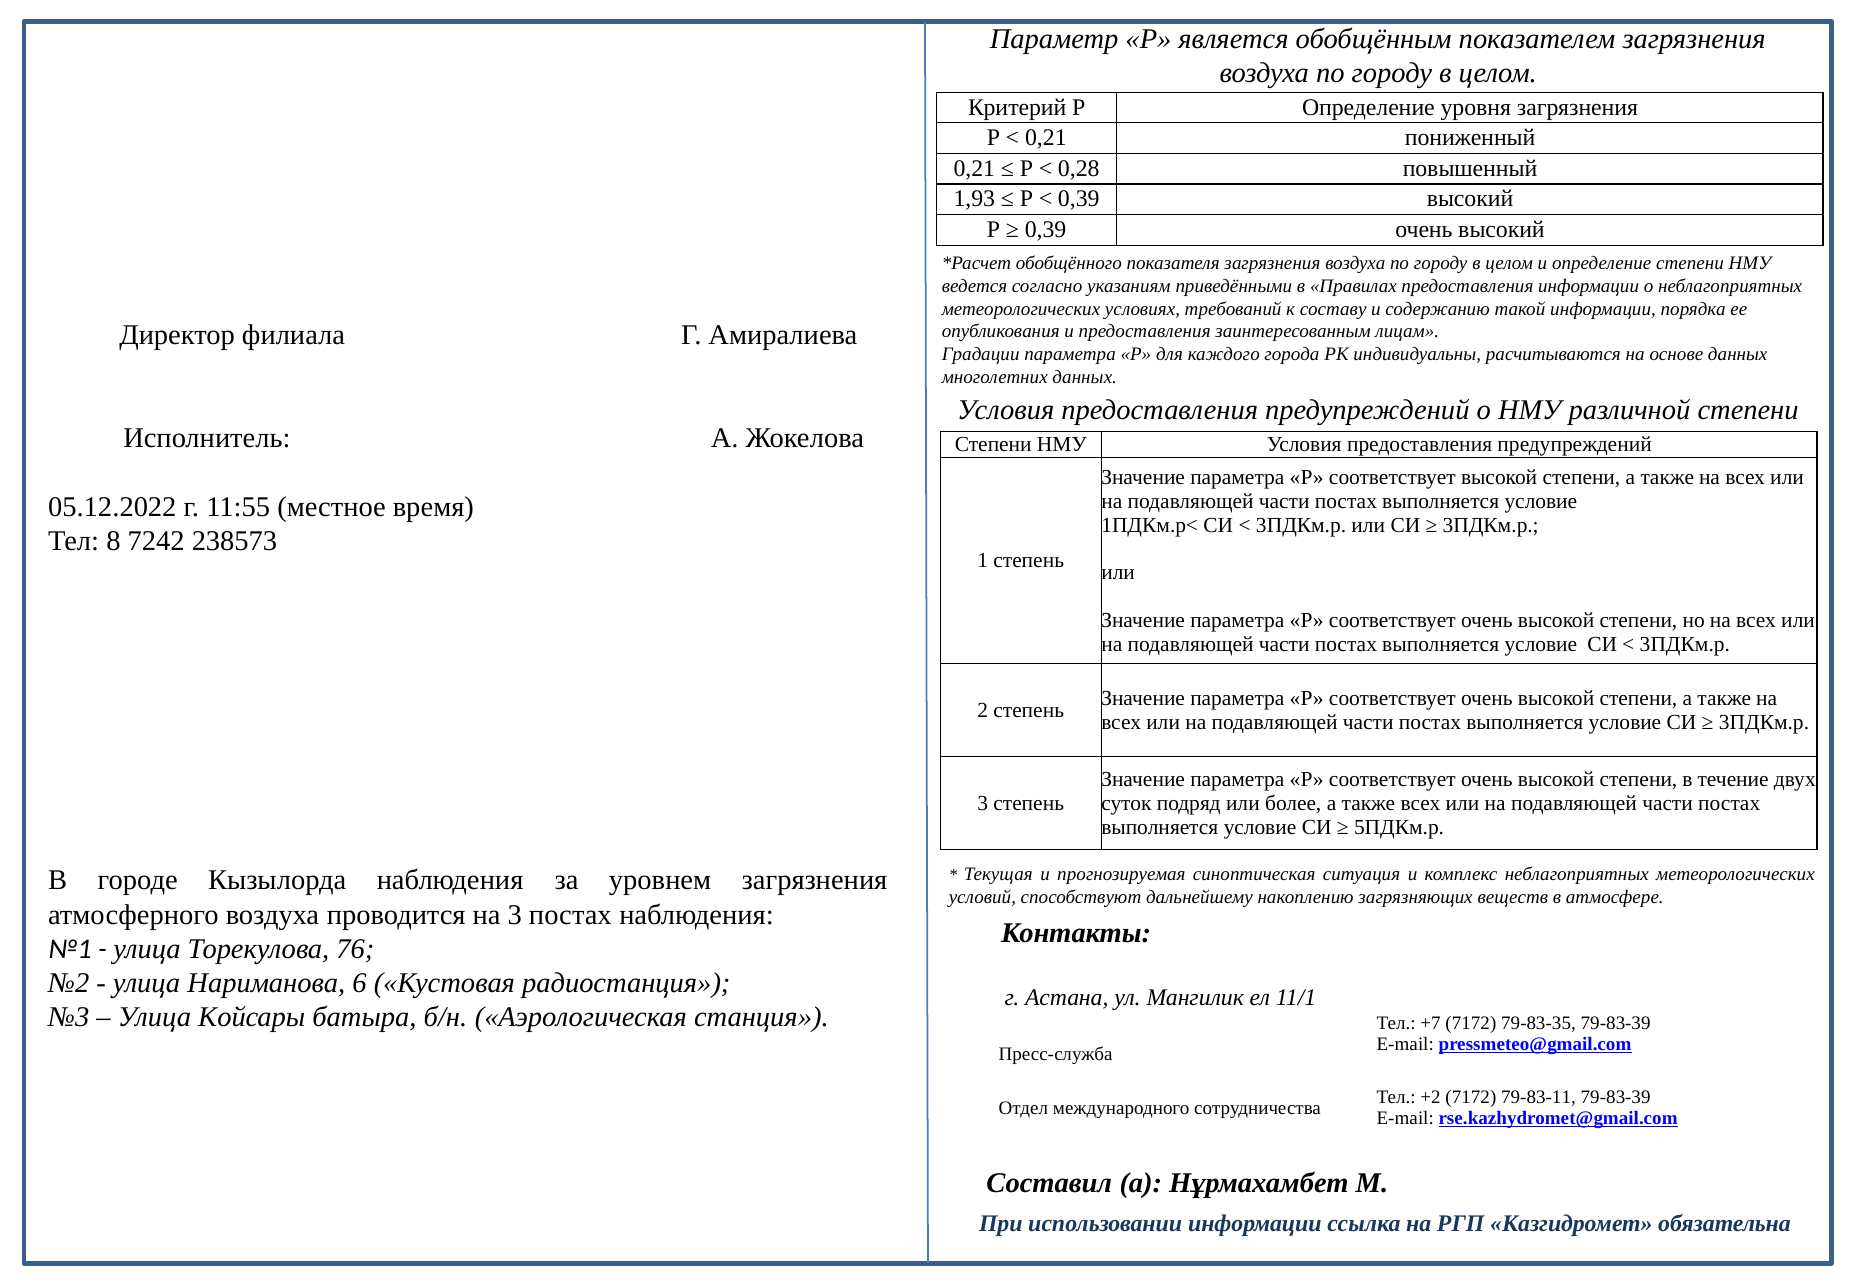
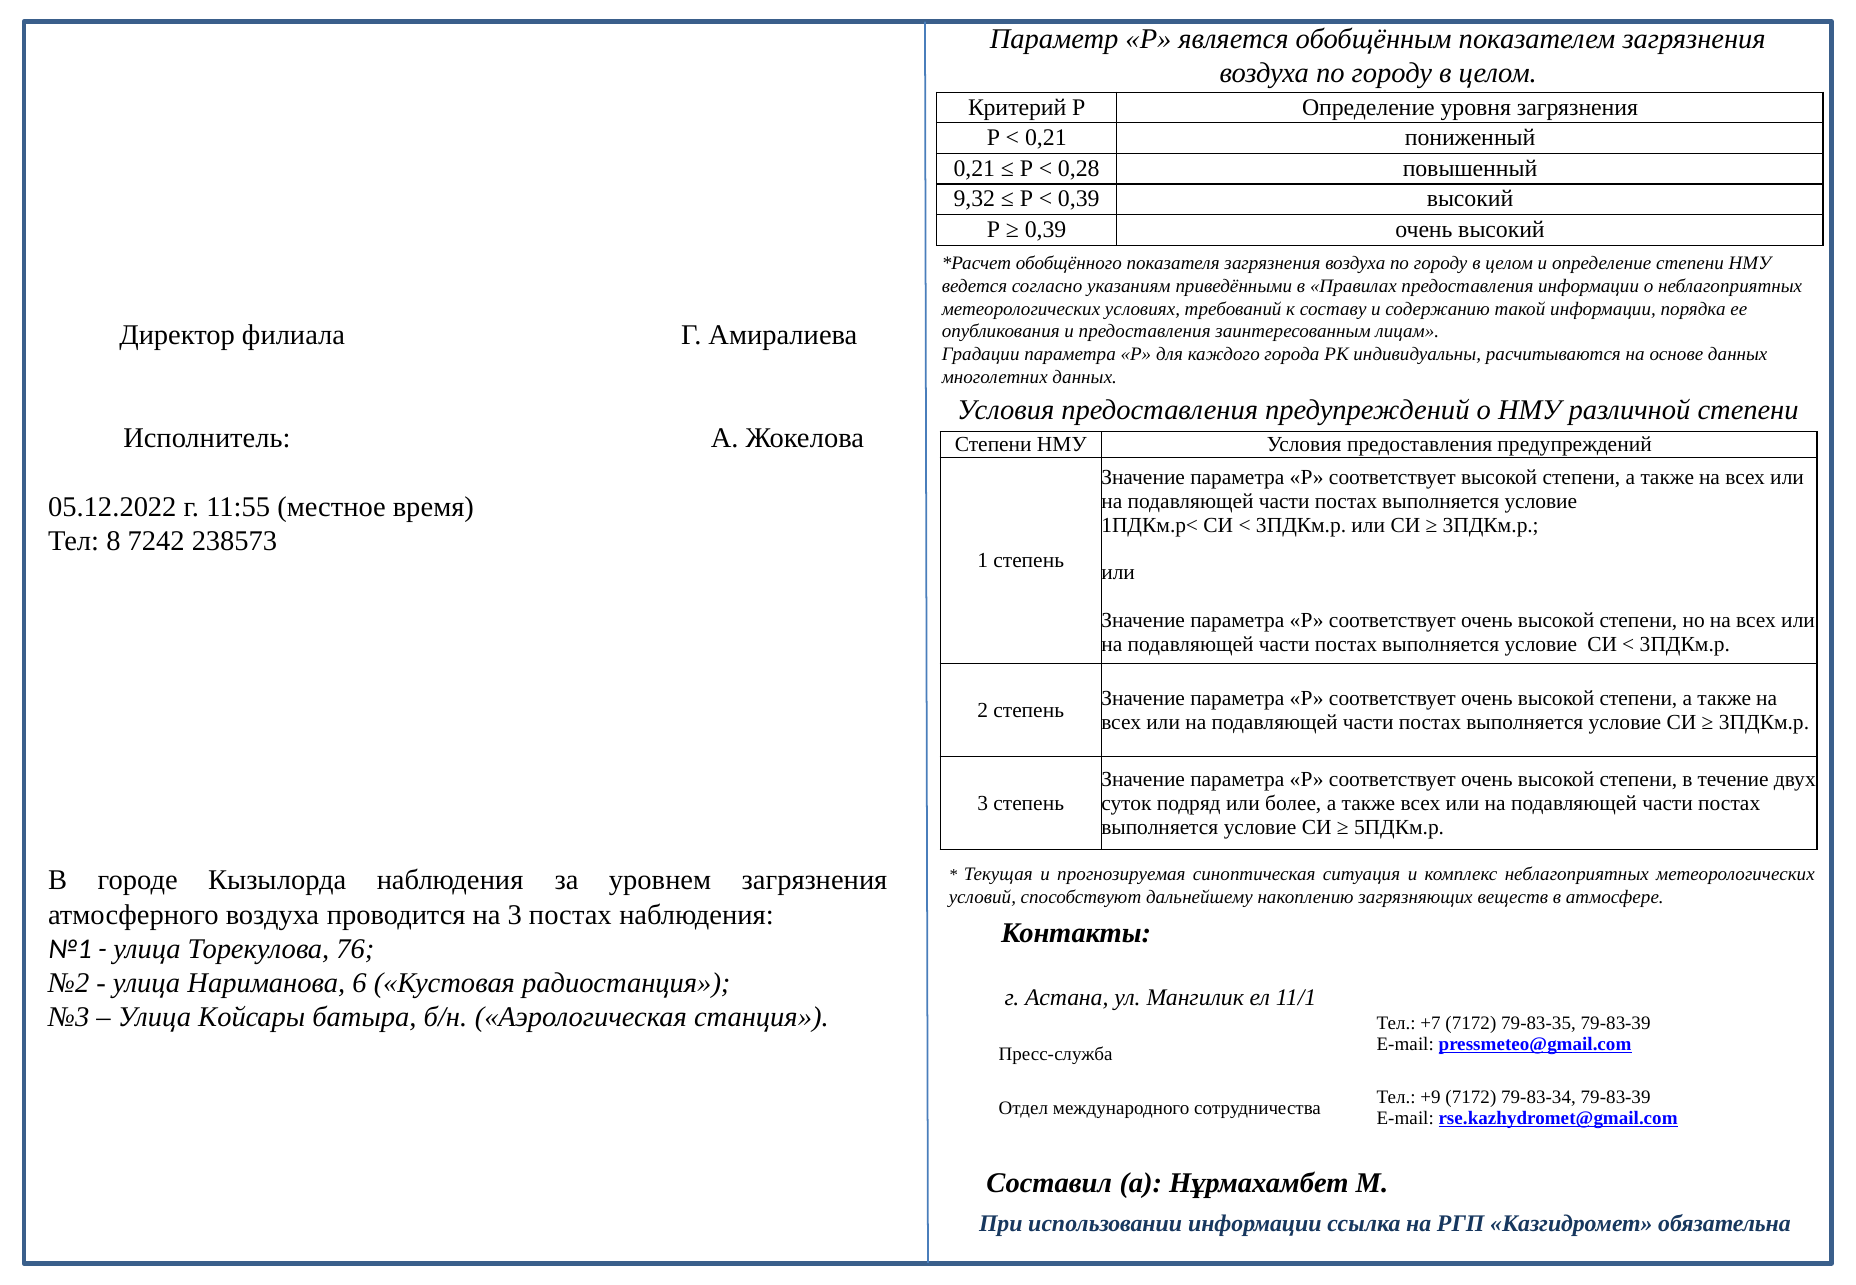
1,93: 1,93 -> 9,32
+2: +2 -> +9
79-83-11: 79-83-11 -> 79-83-34
